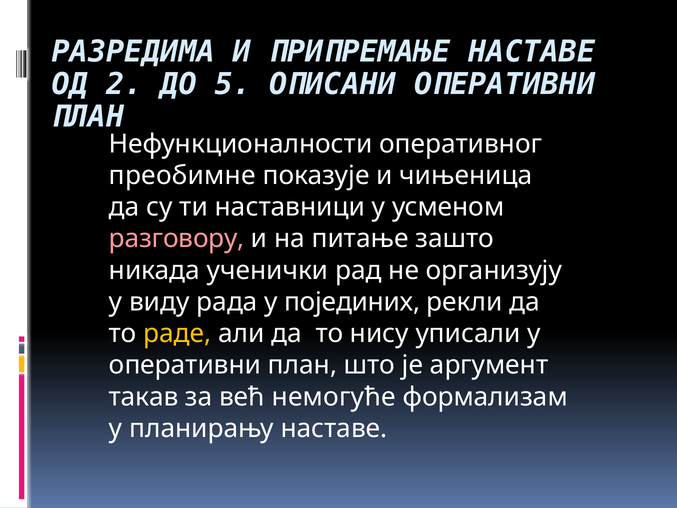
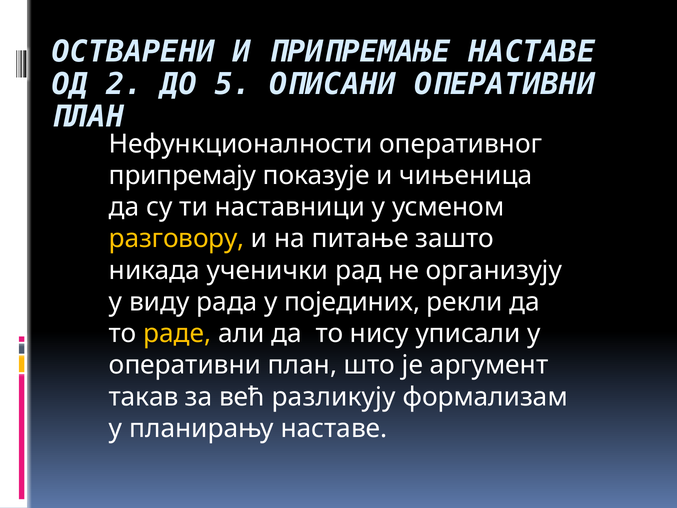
РАЗРЕДИМА: РАЗРЕДИМА -> ОСТВАРЕНИ
преобимне: преобимне -> припремају
разговору colour: pink -> yellow
немогуће: немогуће -> разликују
